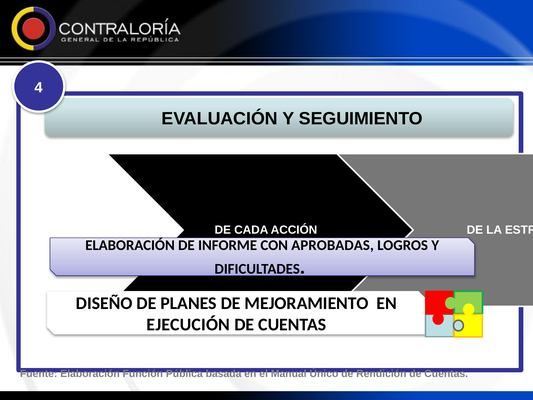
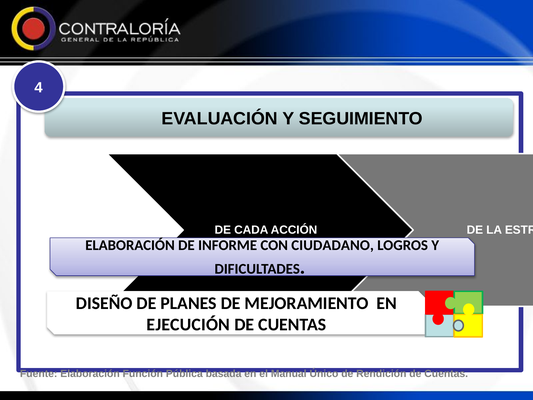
APROBADAS: APROBADAS -> CIUDADANO
